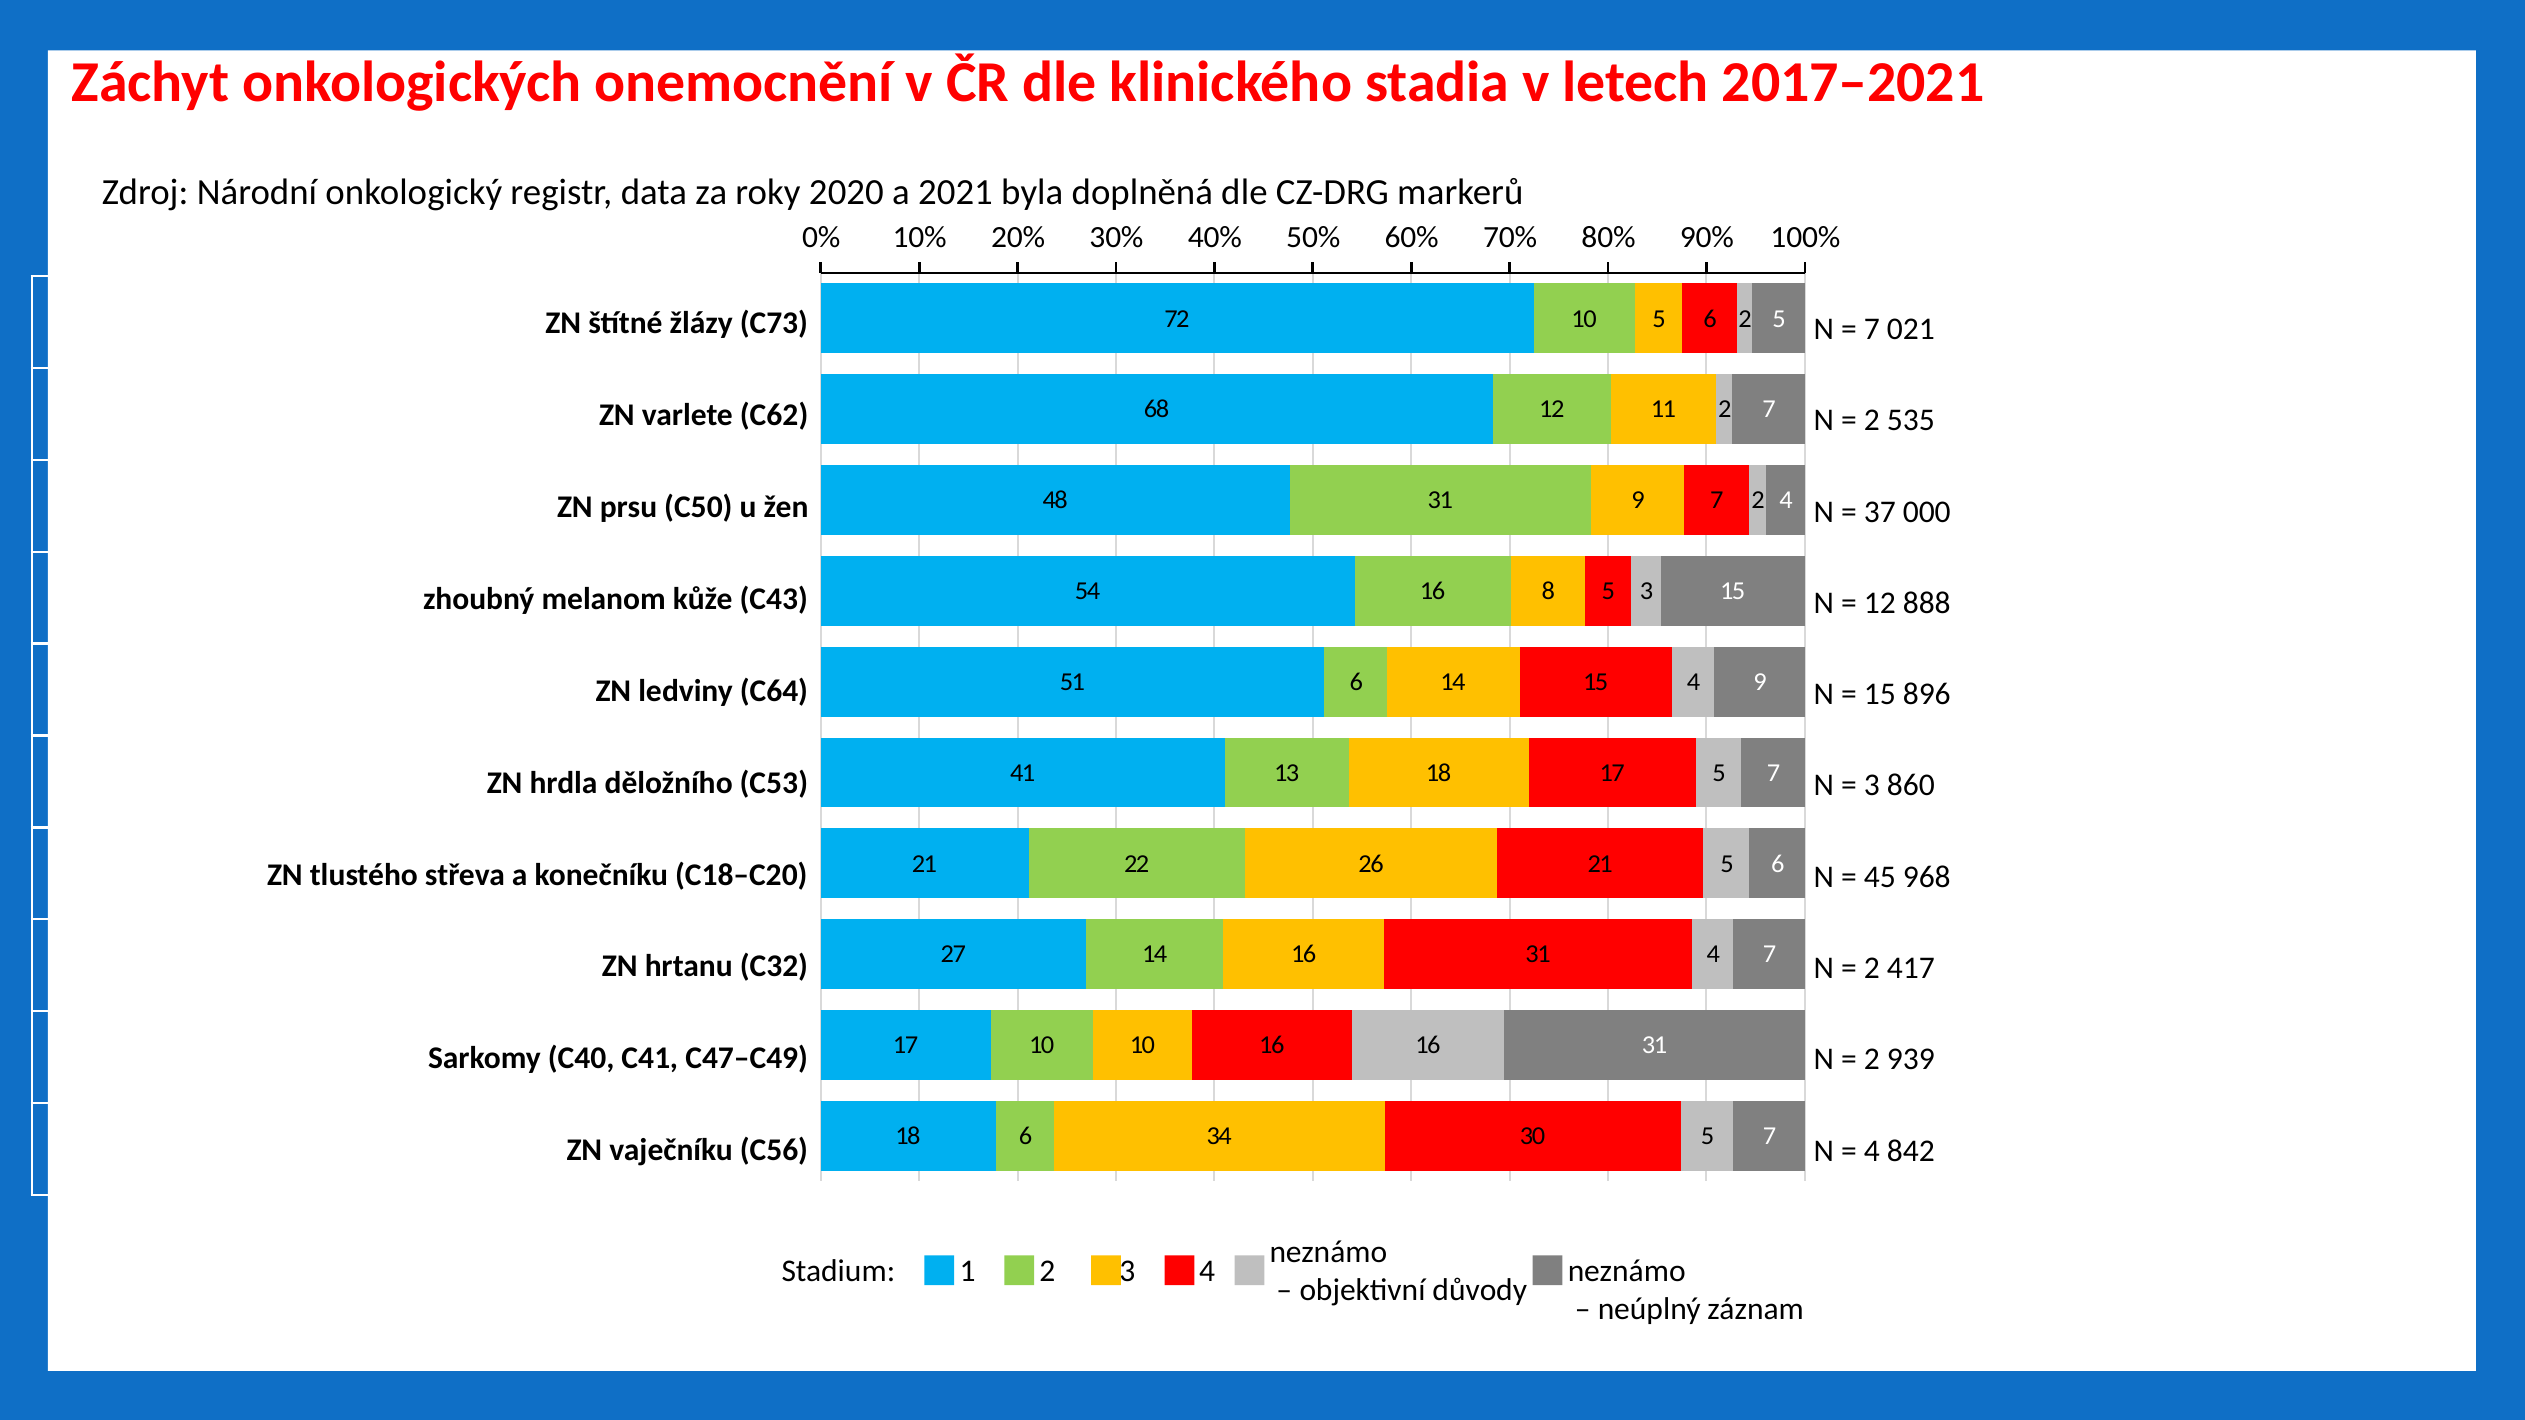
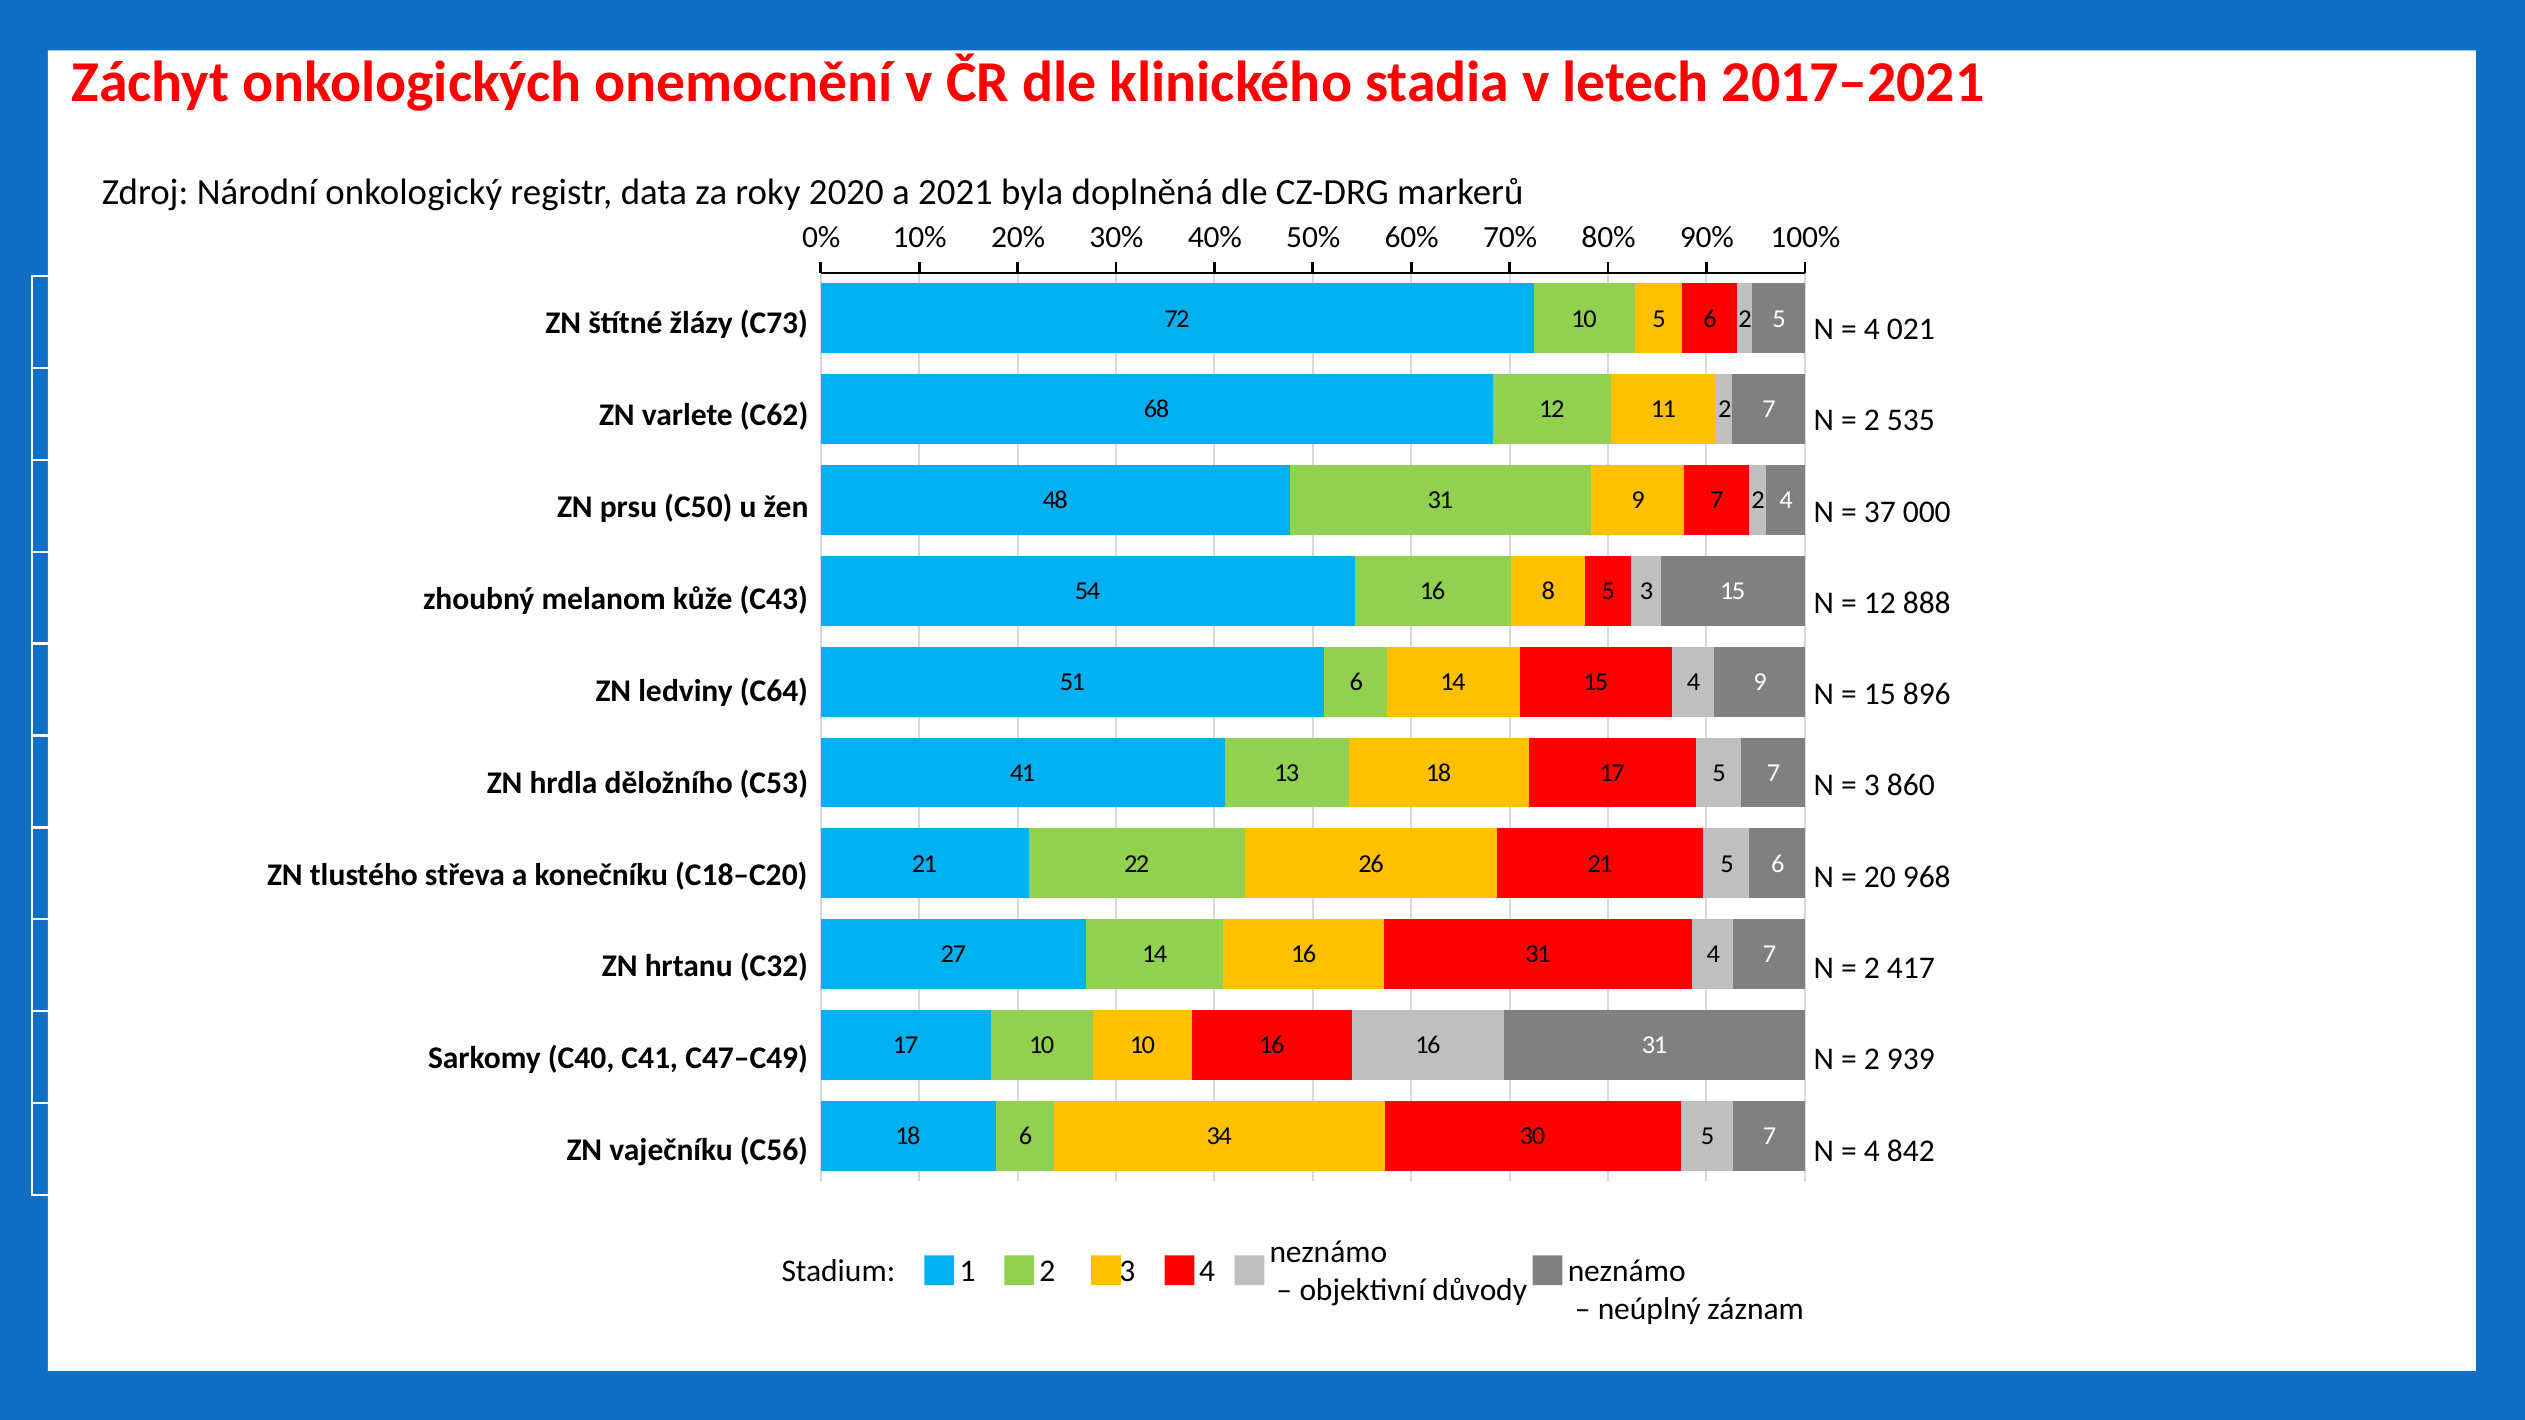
7 at (1872, 329): 7 -> 4
45: 45 -> 20
